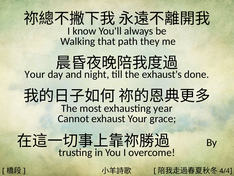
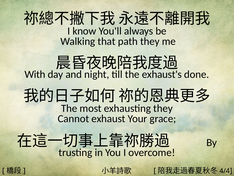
Your at (35, 74): Your -> With
exhausting year: year -> they
